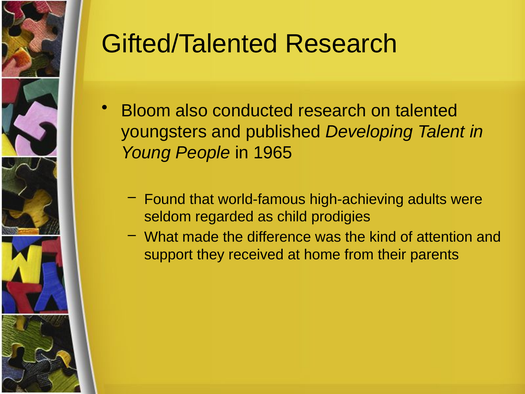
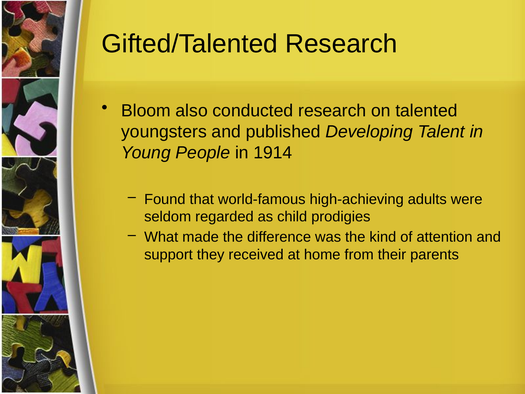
1965: 1965 -> 1914
